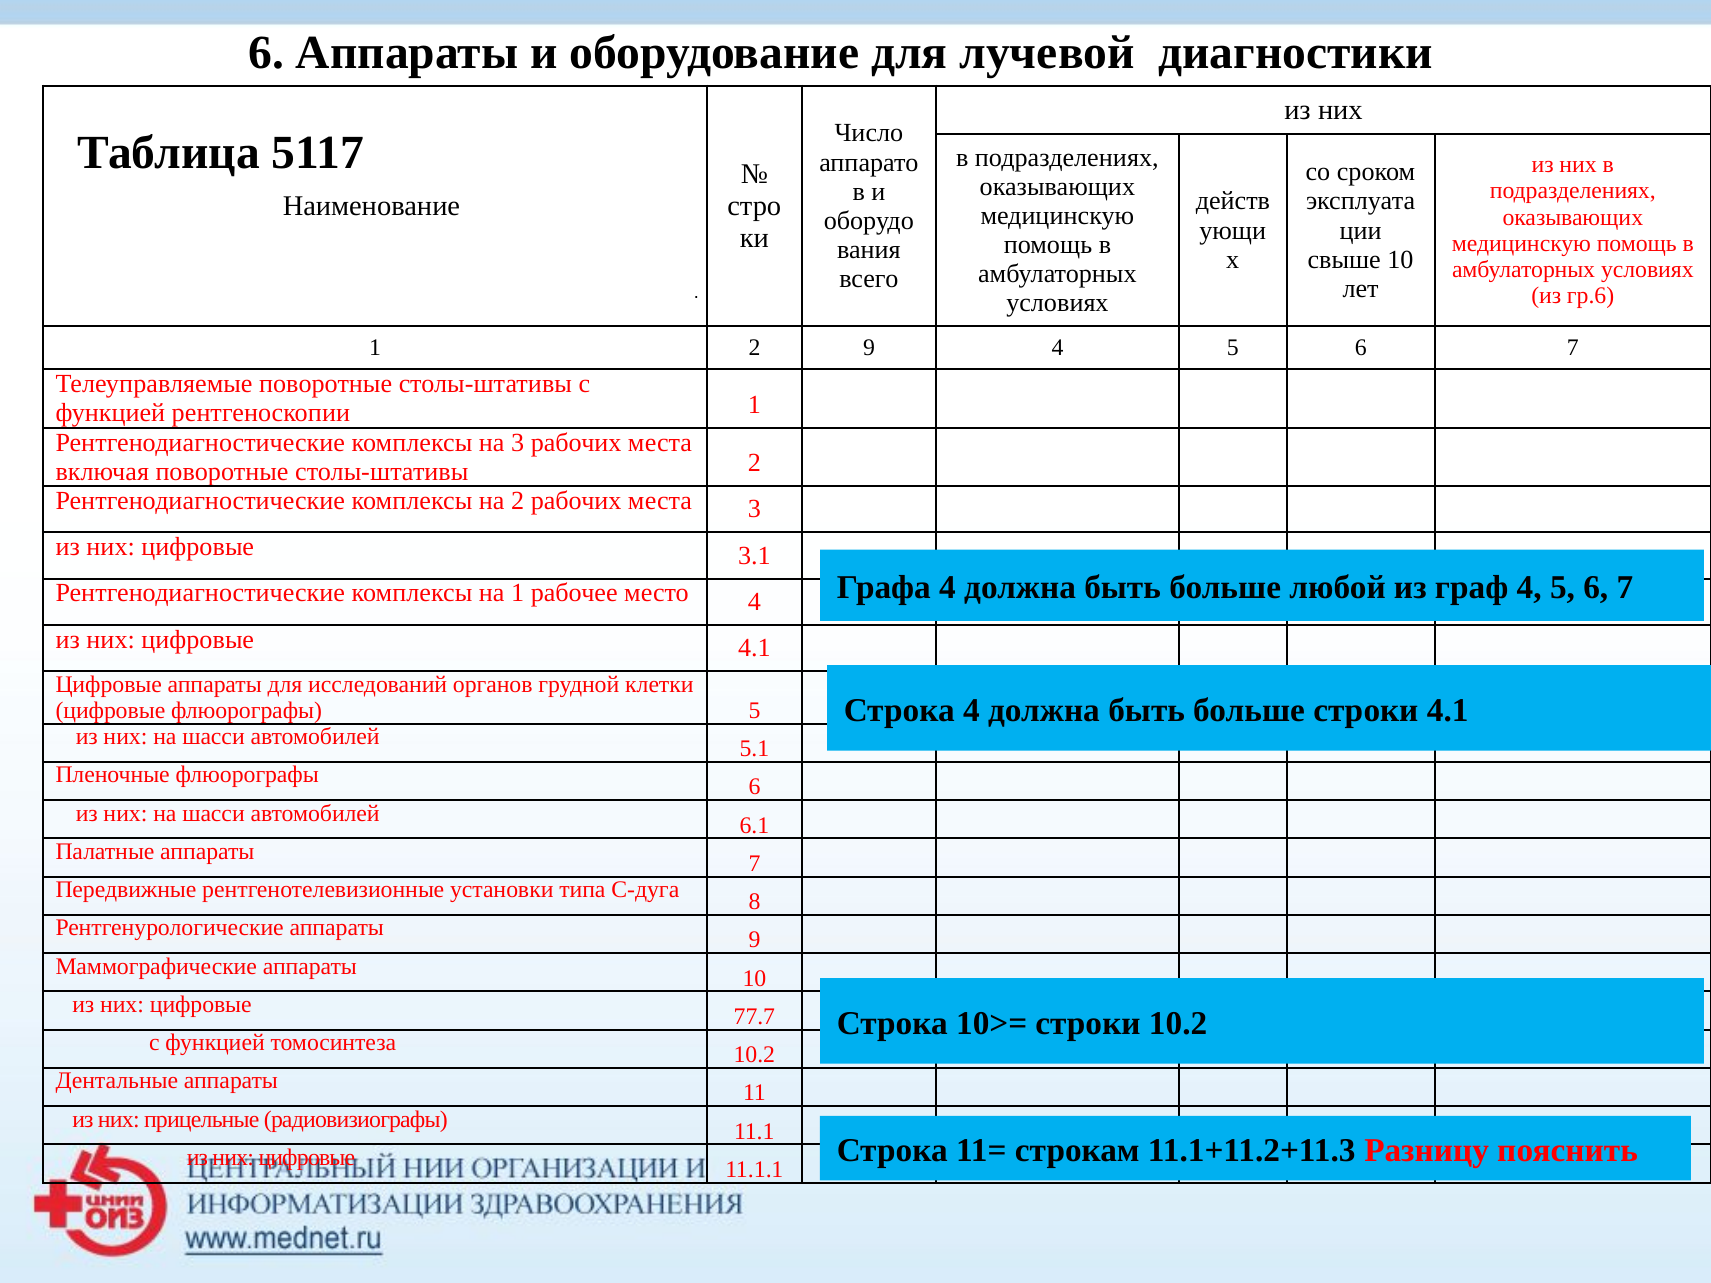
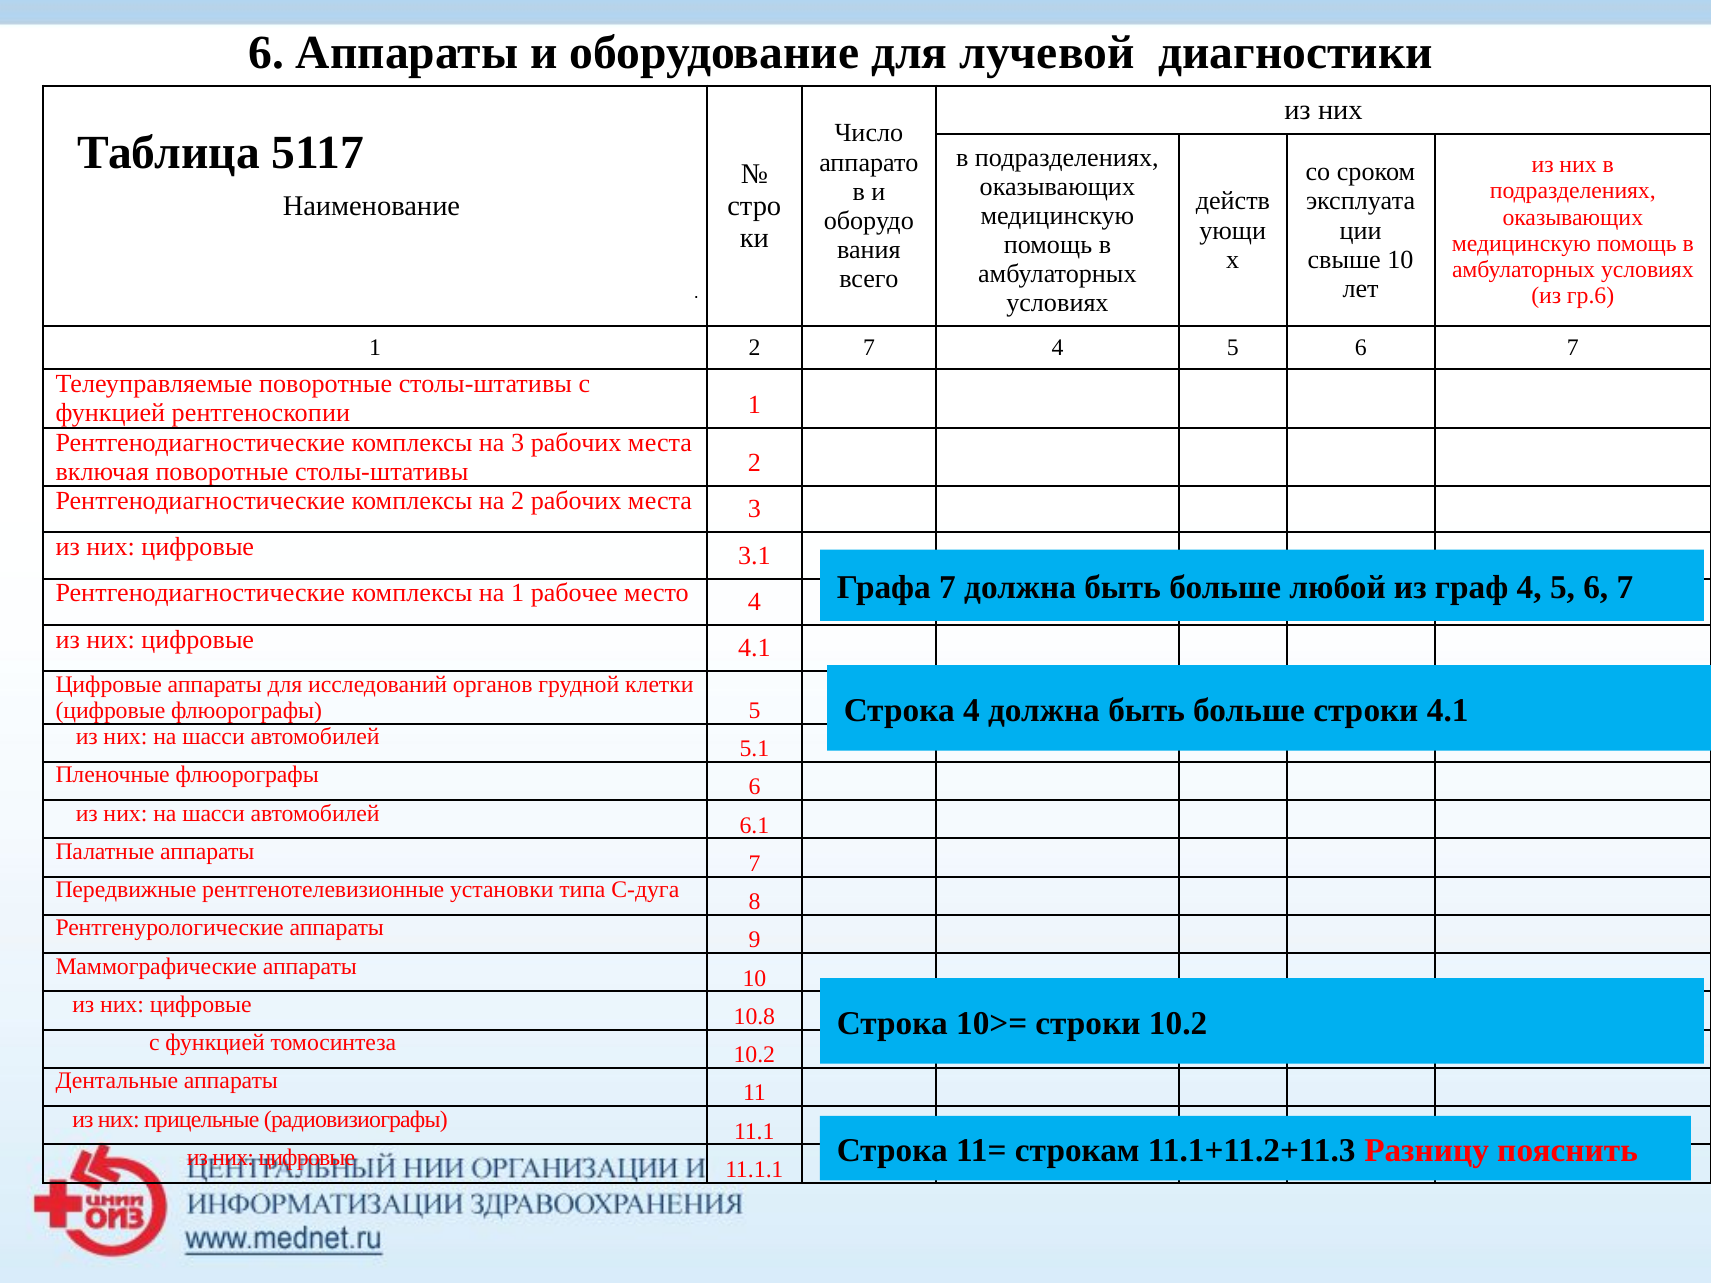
2 9: 9 -> 7
Графа 4: 4 -> 7
77.7: 77.7 -> 10.8
